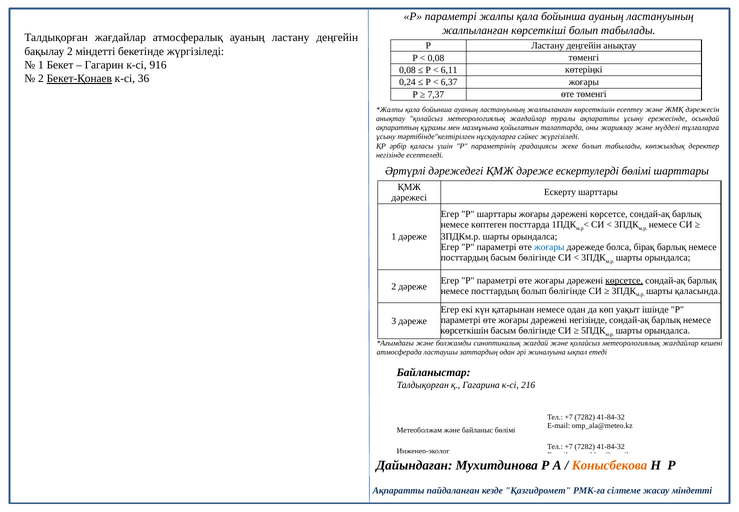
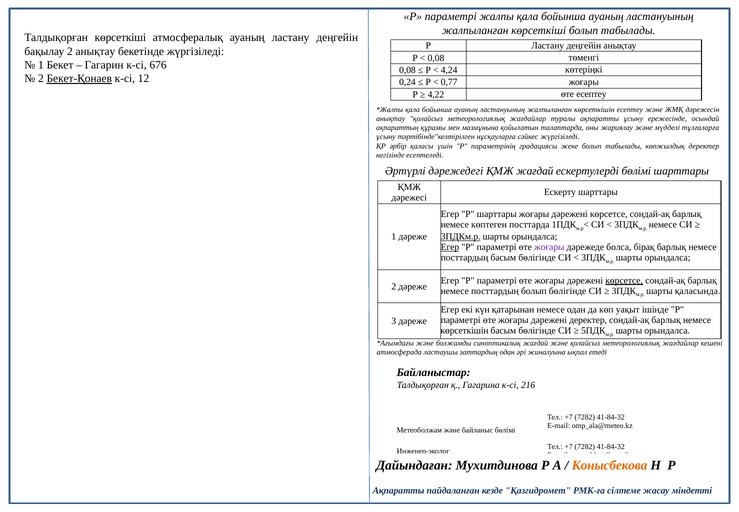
Талдықорған жағдайлар: жағдайлар -> көрсеткіші
2 міндетті: міндетті -> анықтау
916: 916 -> 676
6,11: 6,11 -> 4,24
36: 36 -> 12
6,37: 6,37 -> 0,77
7,37: 7,37 -> 4,22
өте төменгі: төменгі -> есептеу
ҚМЖ дәреже: дәреже -> жағдай
3ПДКм.р underline: none -> present
Егер at (450, 247) underline: none -> present
жоғары at (549, 247) colour: blue -> purple
дәрежені негізінде: негізінде -> деректер
